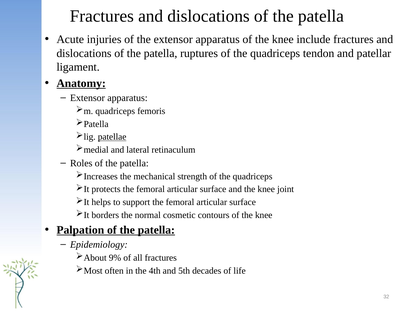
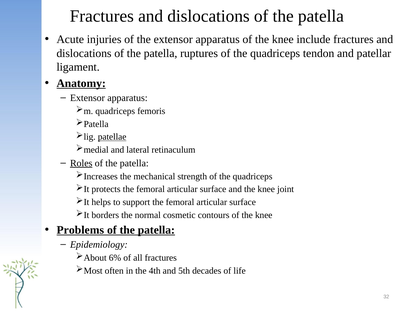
Roles underline: none -> present
Palpation: Palpation -> Problems
9%: 9% -> 6%
